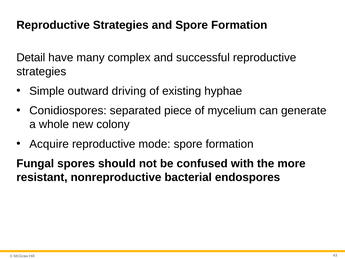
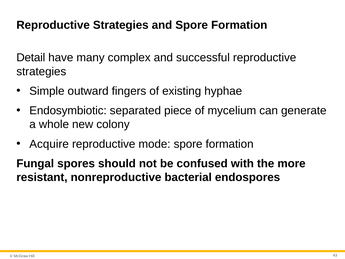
driving: driving -> fingers
Conidiospores: Conidiospores -> Endosymbiotic
